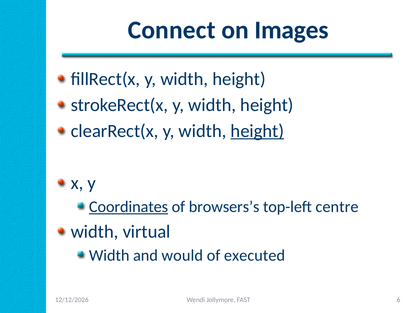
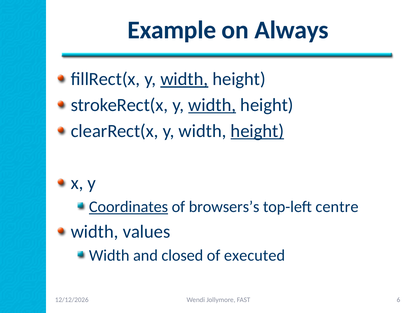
Connect: Connect -> Example
Images: Images -> Always
width at (184, 79) underline: none -> present
width at (212, 105) underline: none -> present
virtual: virtual -> values
would: would -> closed
